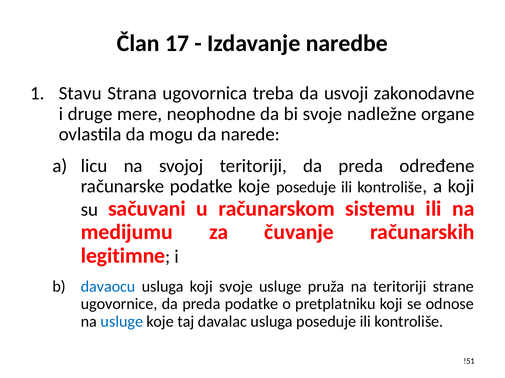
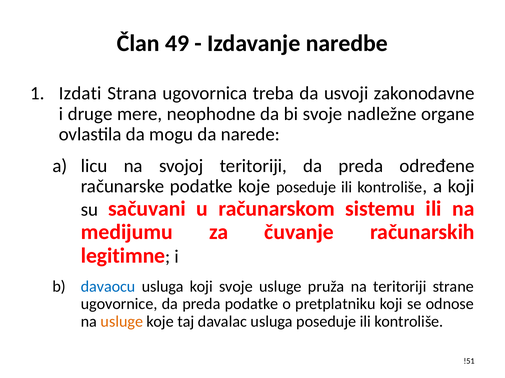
17: 17 -> 49
Stavu: Stavu -> Izdati
usluge at (122, 322) colour: blue -> orange
